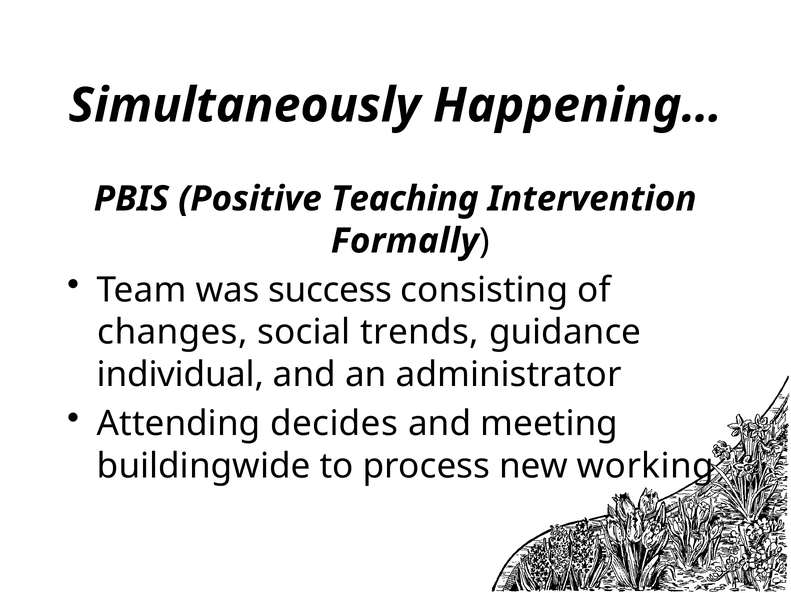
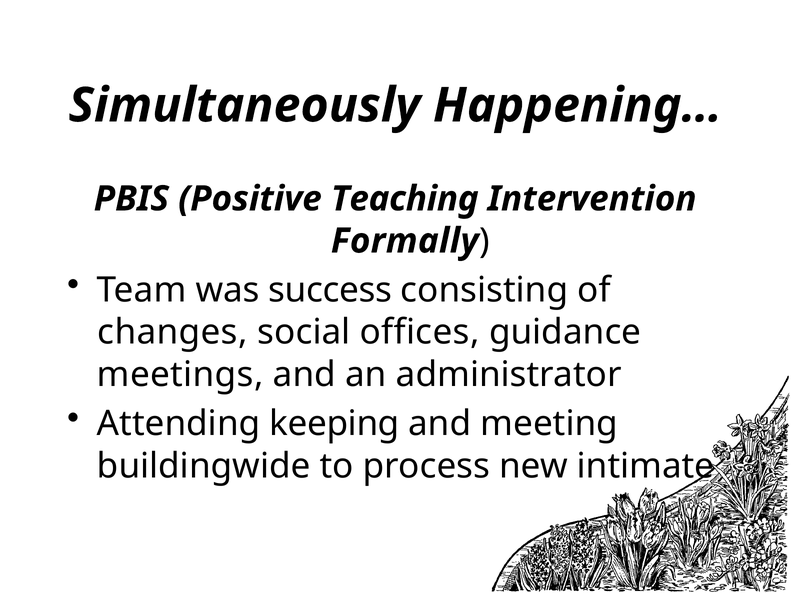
trends: trends -> offices
individual: individual -> meetings
decides: decides -> keeping
working: working -> intimate
